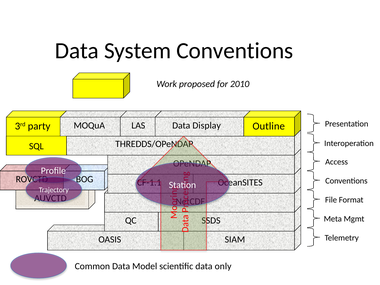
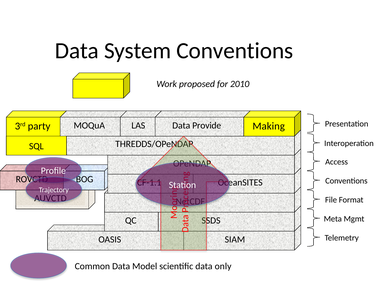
Display: Display -> Provide
Outline: Outline -> Making
